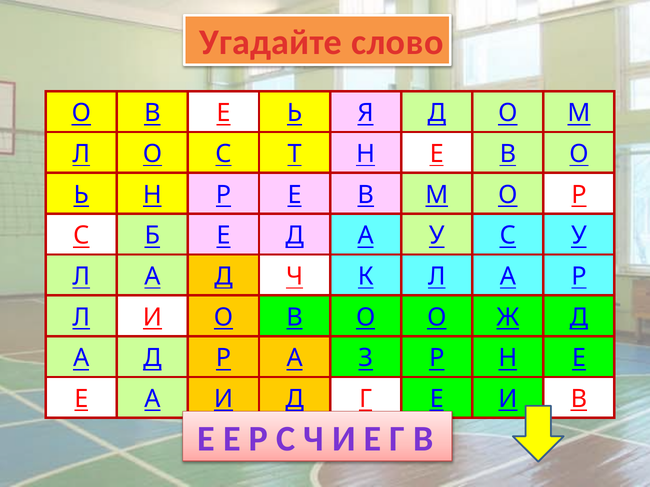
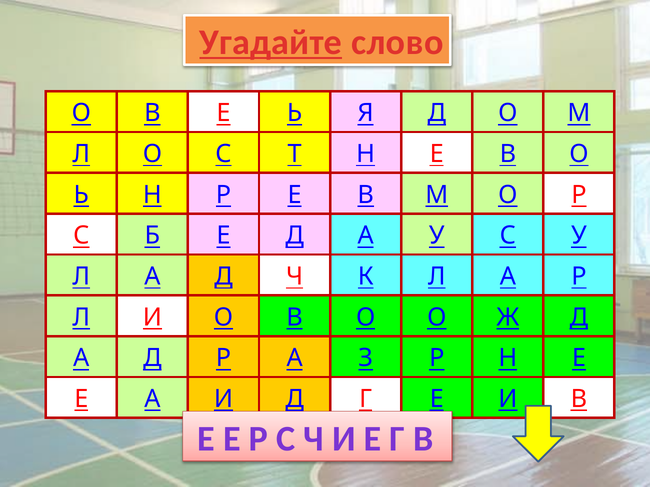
Угадайте underline: none -> present
